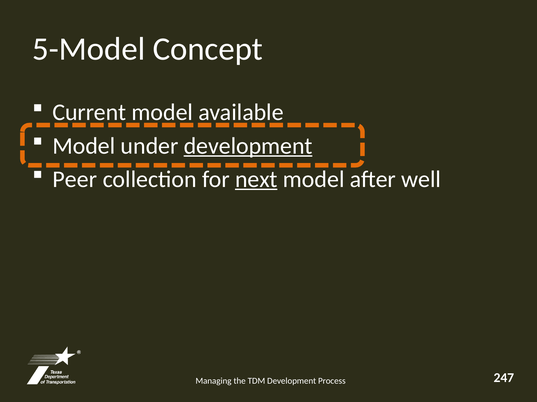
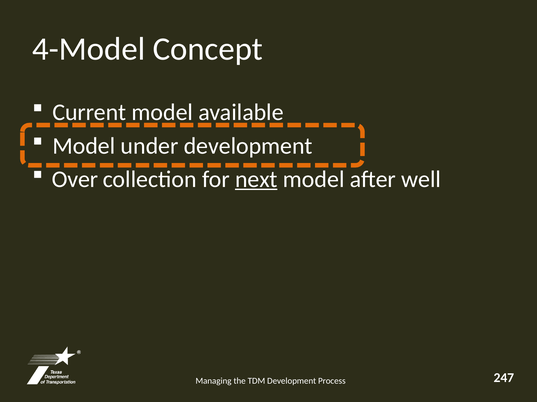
5-Model: 5-Model -> 4-Model
development at (248, 146) underline: present -> none
Peer: Peer -> Over
